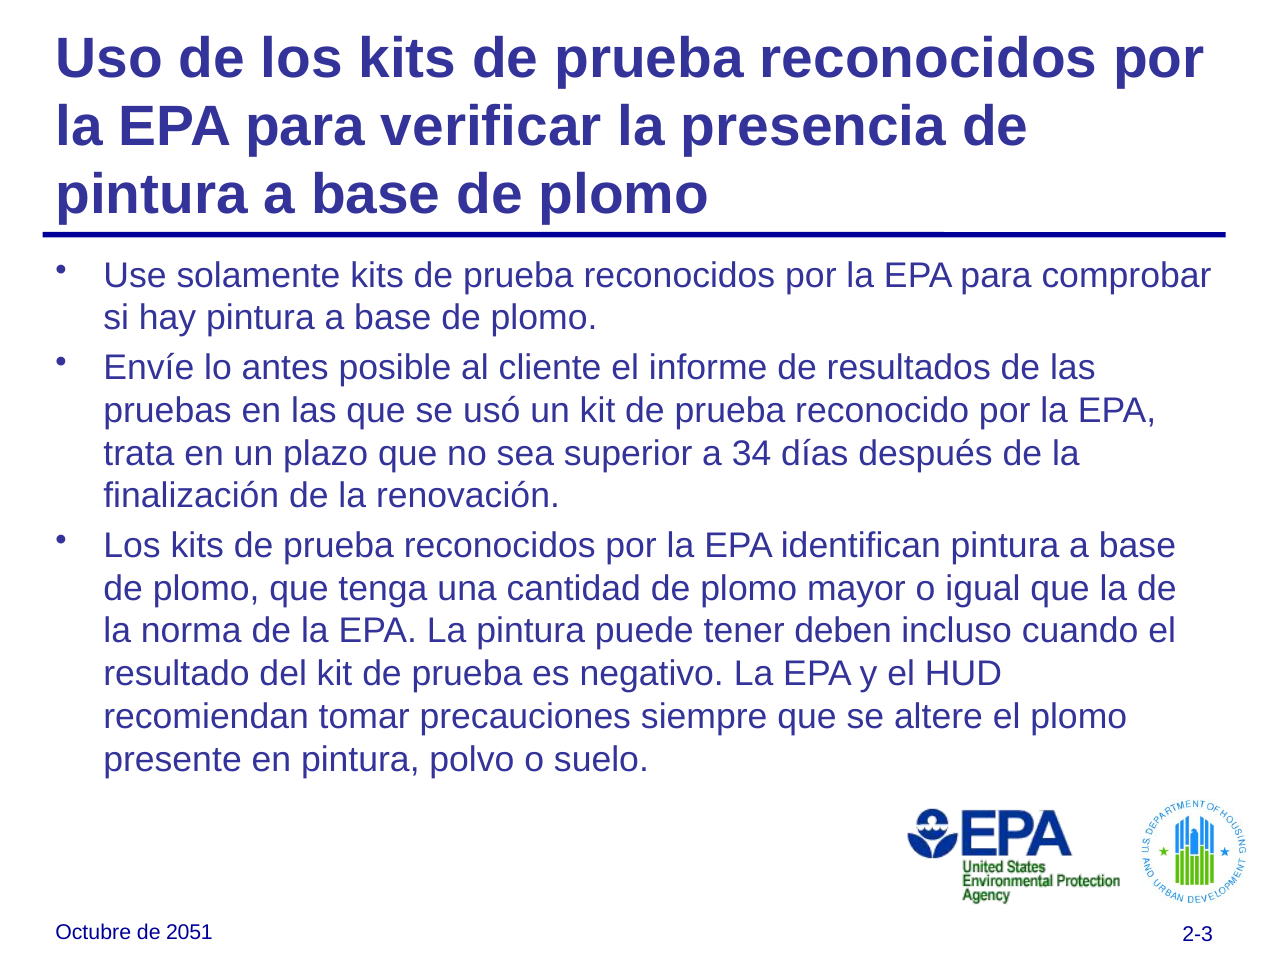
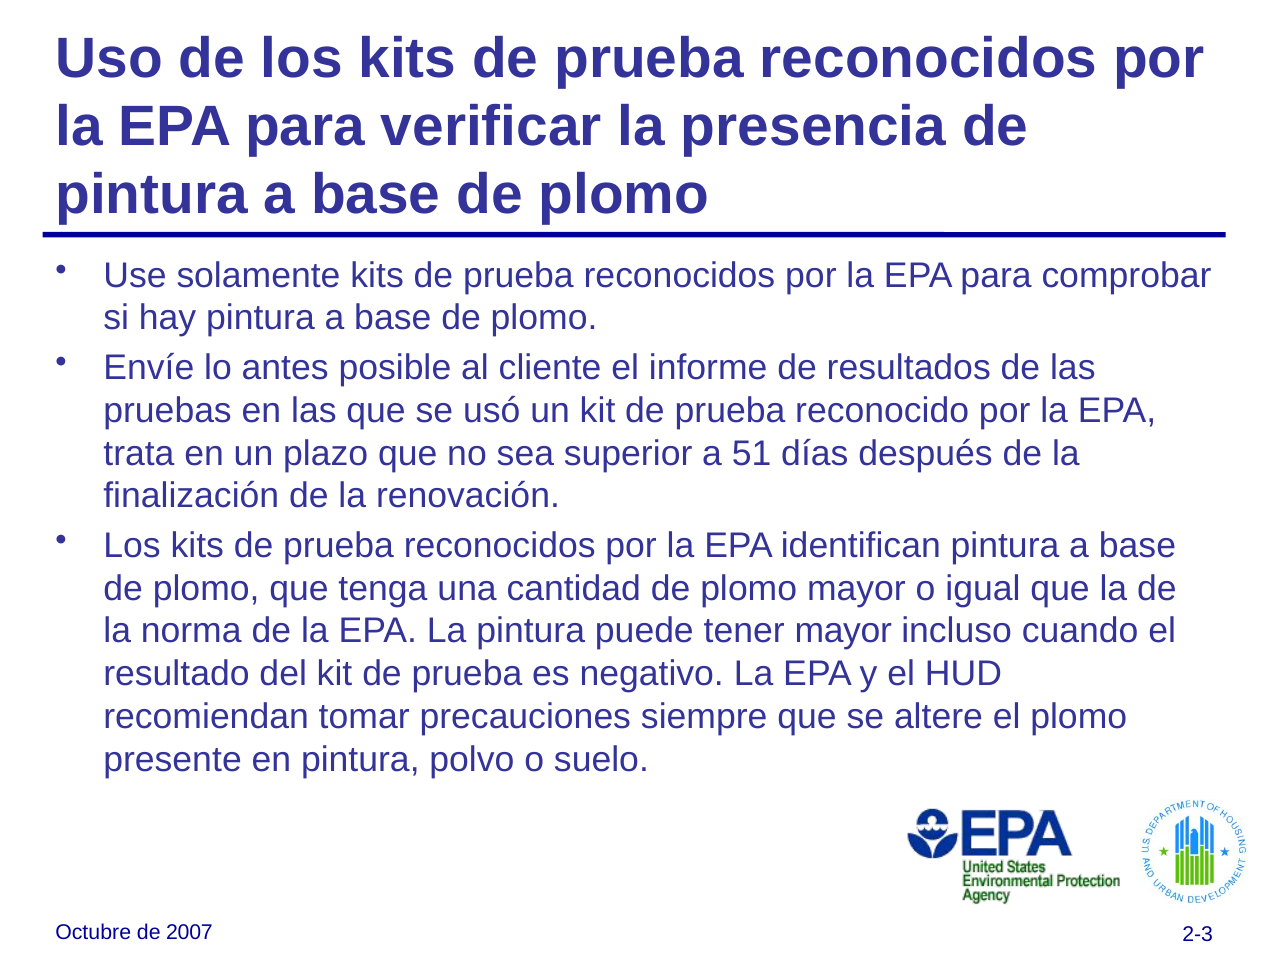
34: 34 -> 51
tener deben: deben -> mayor
2051: 2051 -> 2007
